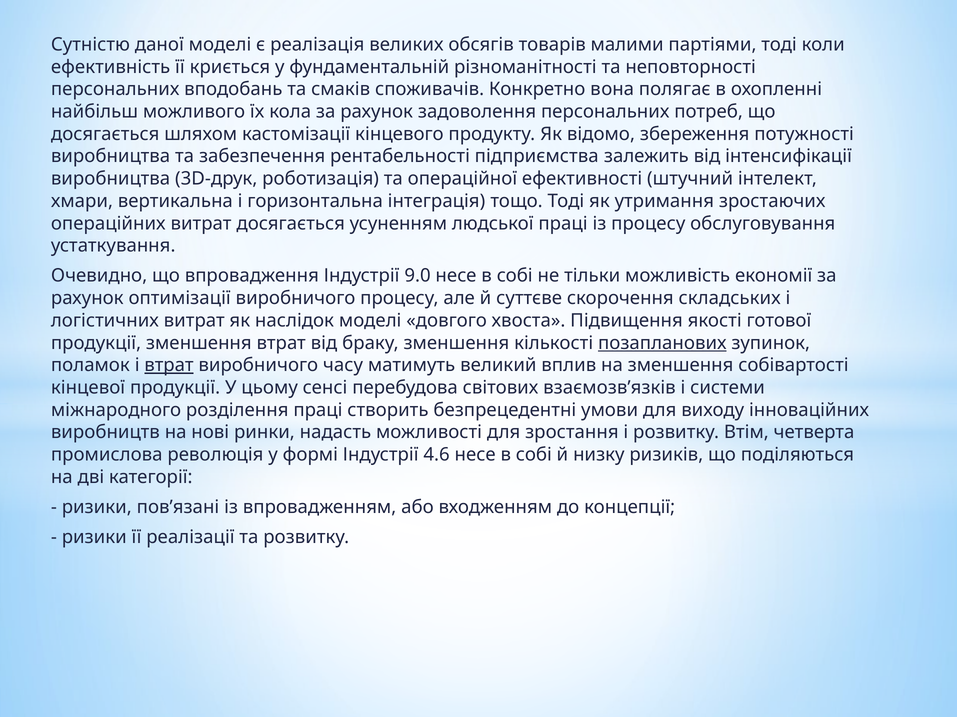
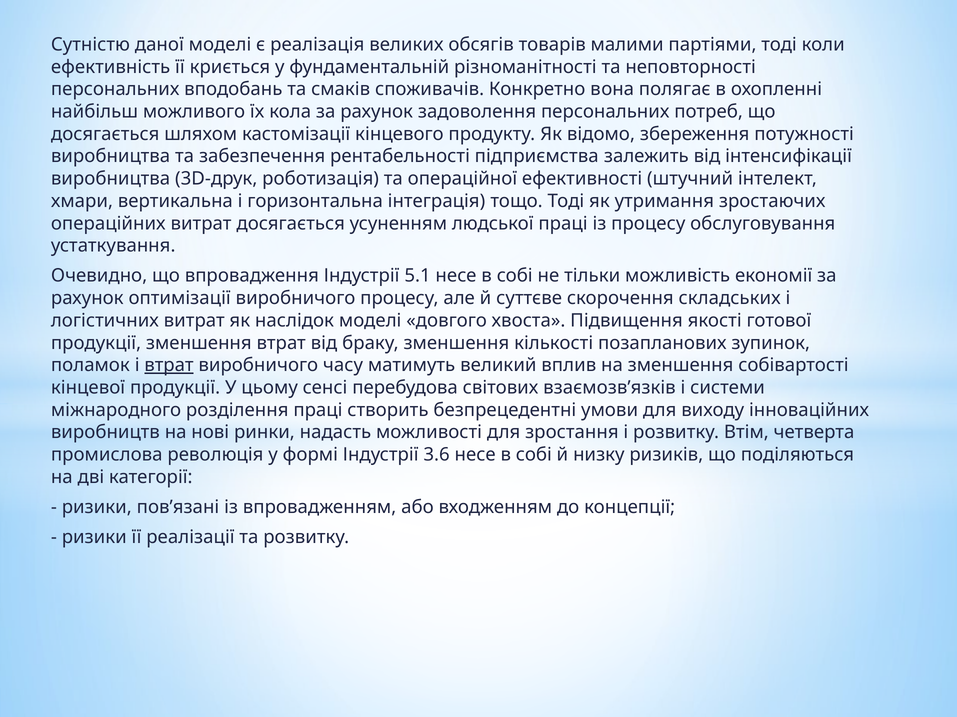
9.0: 9.0 -> 5.1
позапланових underline: present -> none
4.6: 4.6 -> 3.6
